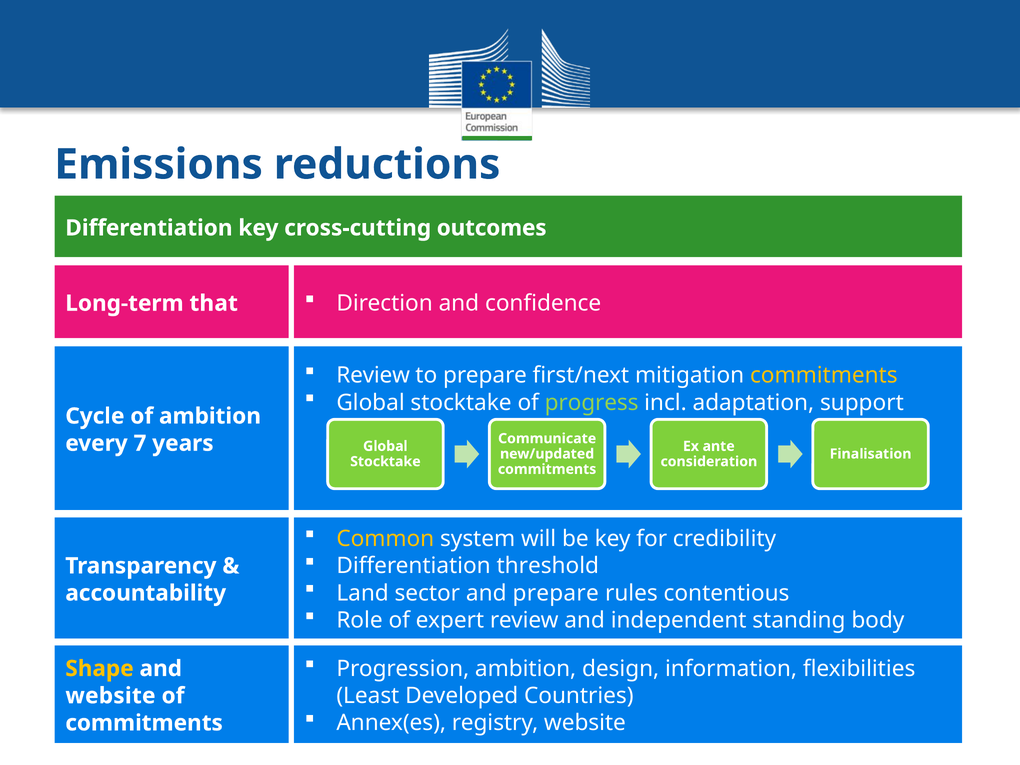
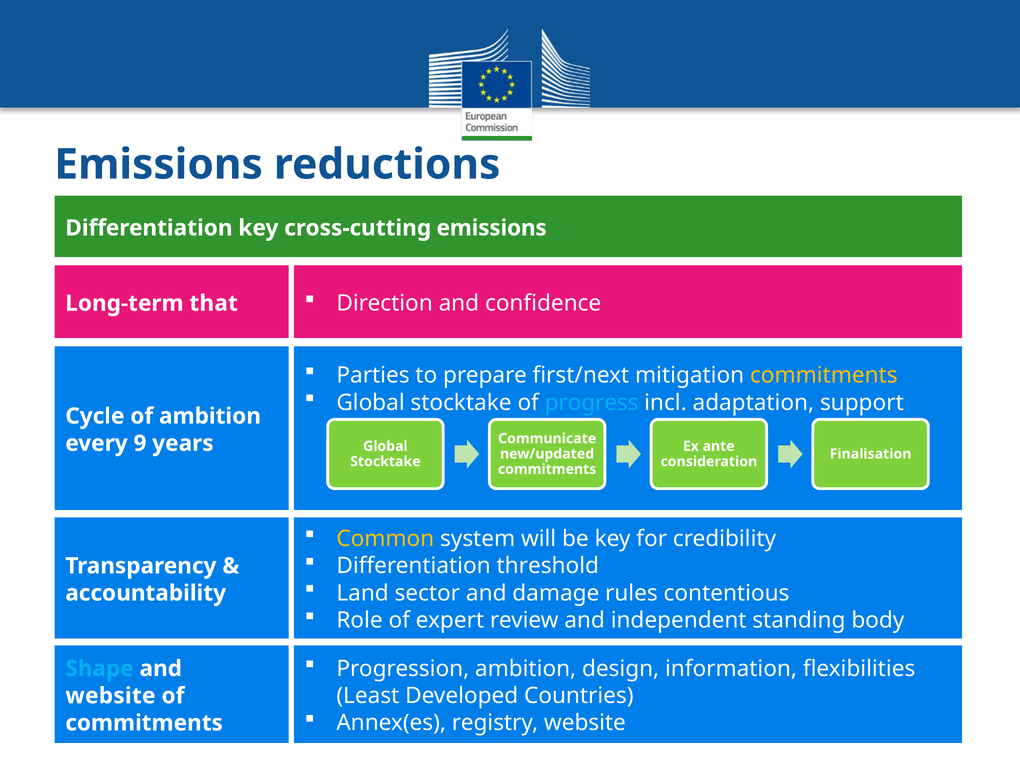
cross-cutting outcomes: outcomes -> emissions
Review at (373, 375): Review -> Parties
progress colour: light green -> light blue
7: 7 -> 9
and prepare: prepare -> damage
Shape colour: yellow -> light blue
